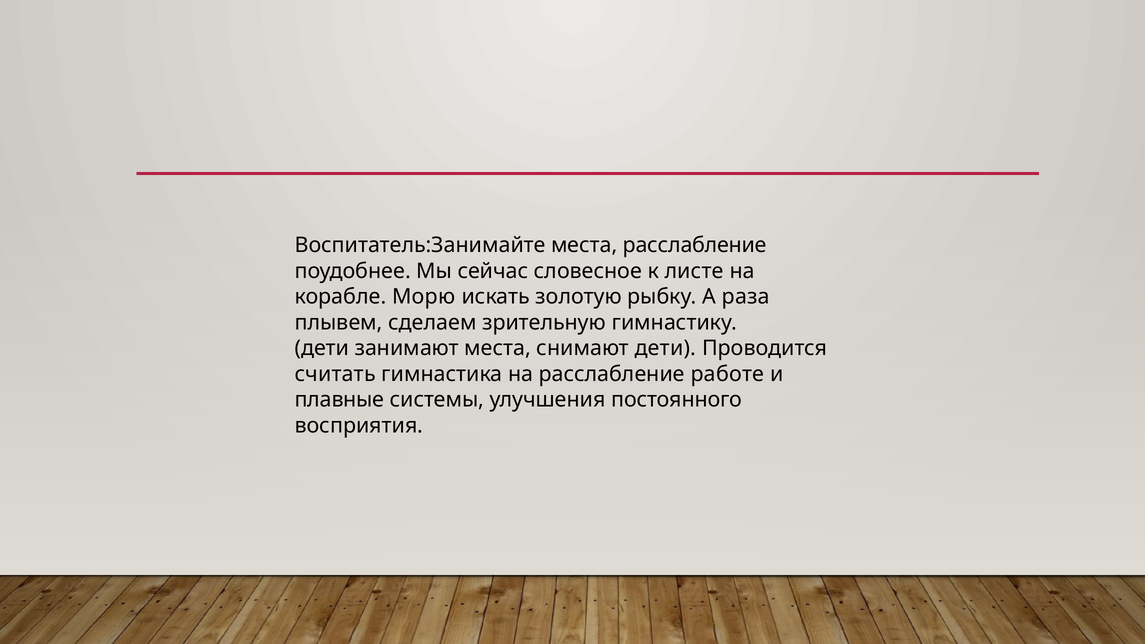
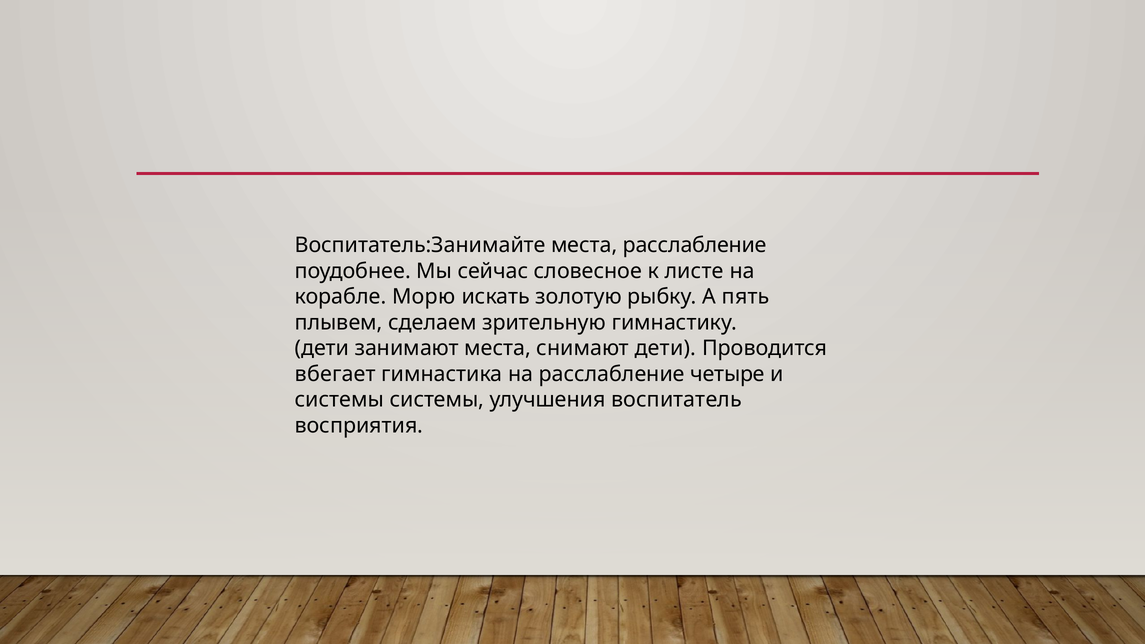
раза: раза -> пять
считать: считать -> вбегает
работе: работе -> четыре
плавные at (339, 400): плавные -> системы
постоянного: постоянного -> воспитатель
